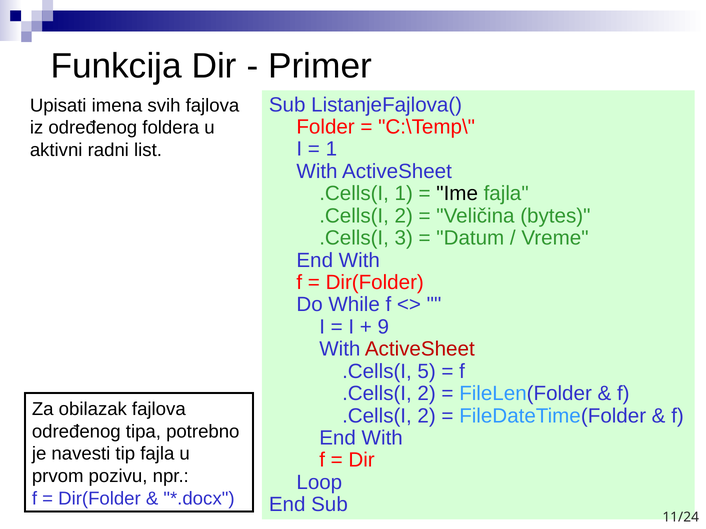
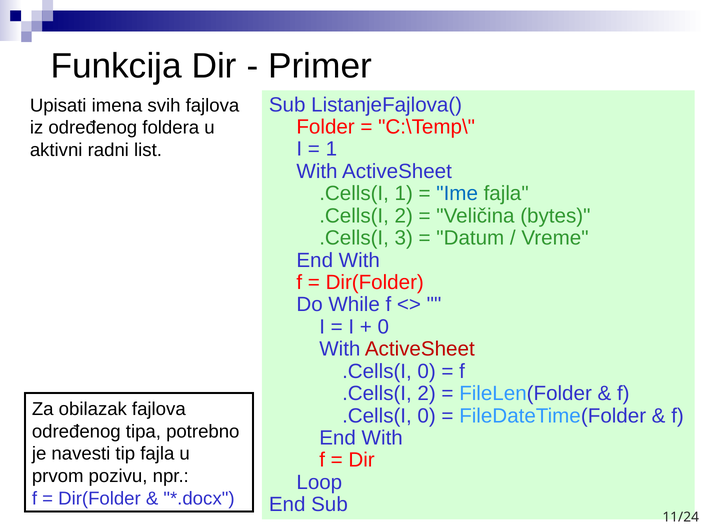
Ime colour: black -> blue
9 at (383, 327): 9 -> 0
5 at (427, 372): 5 -> 0
2 at (427, 416): 2 -> 0
